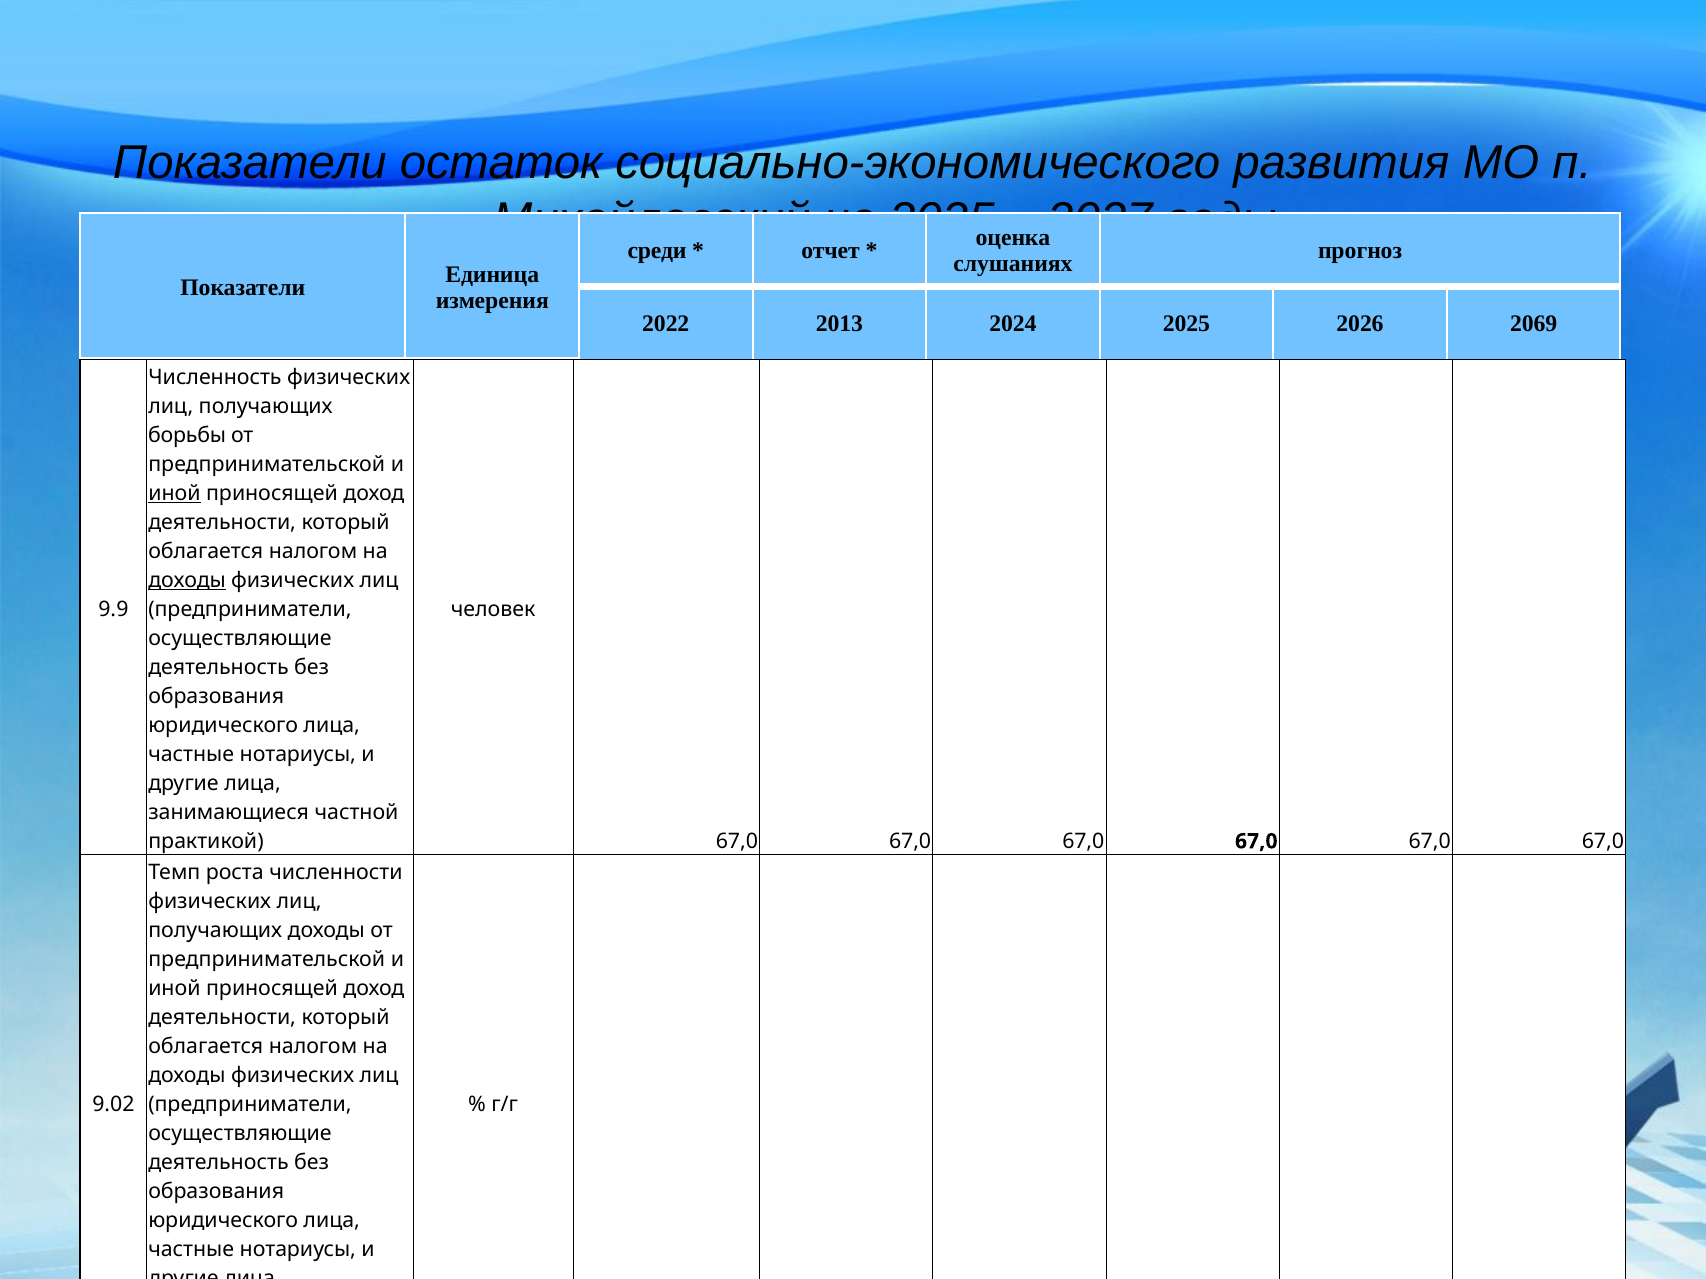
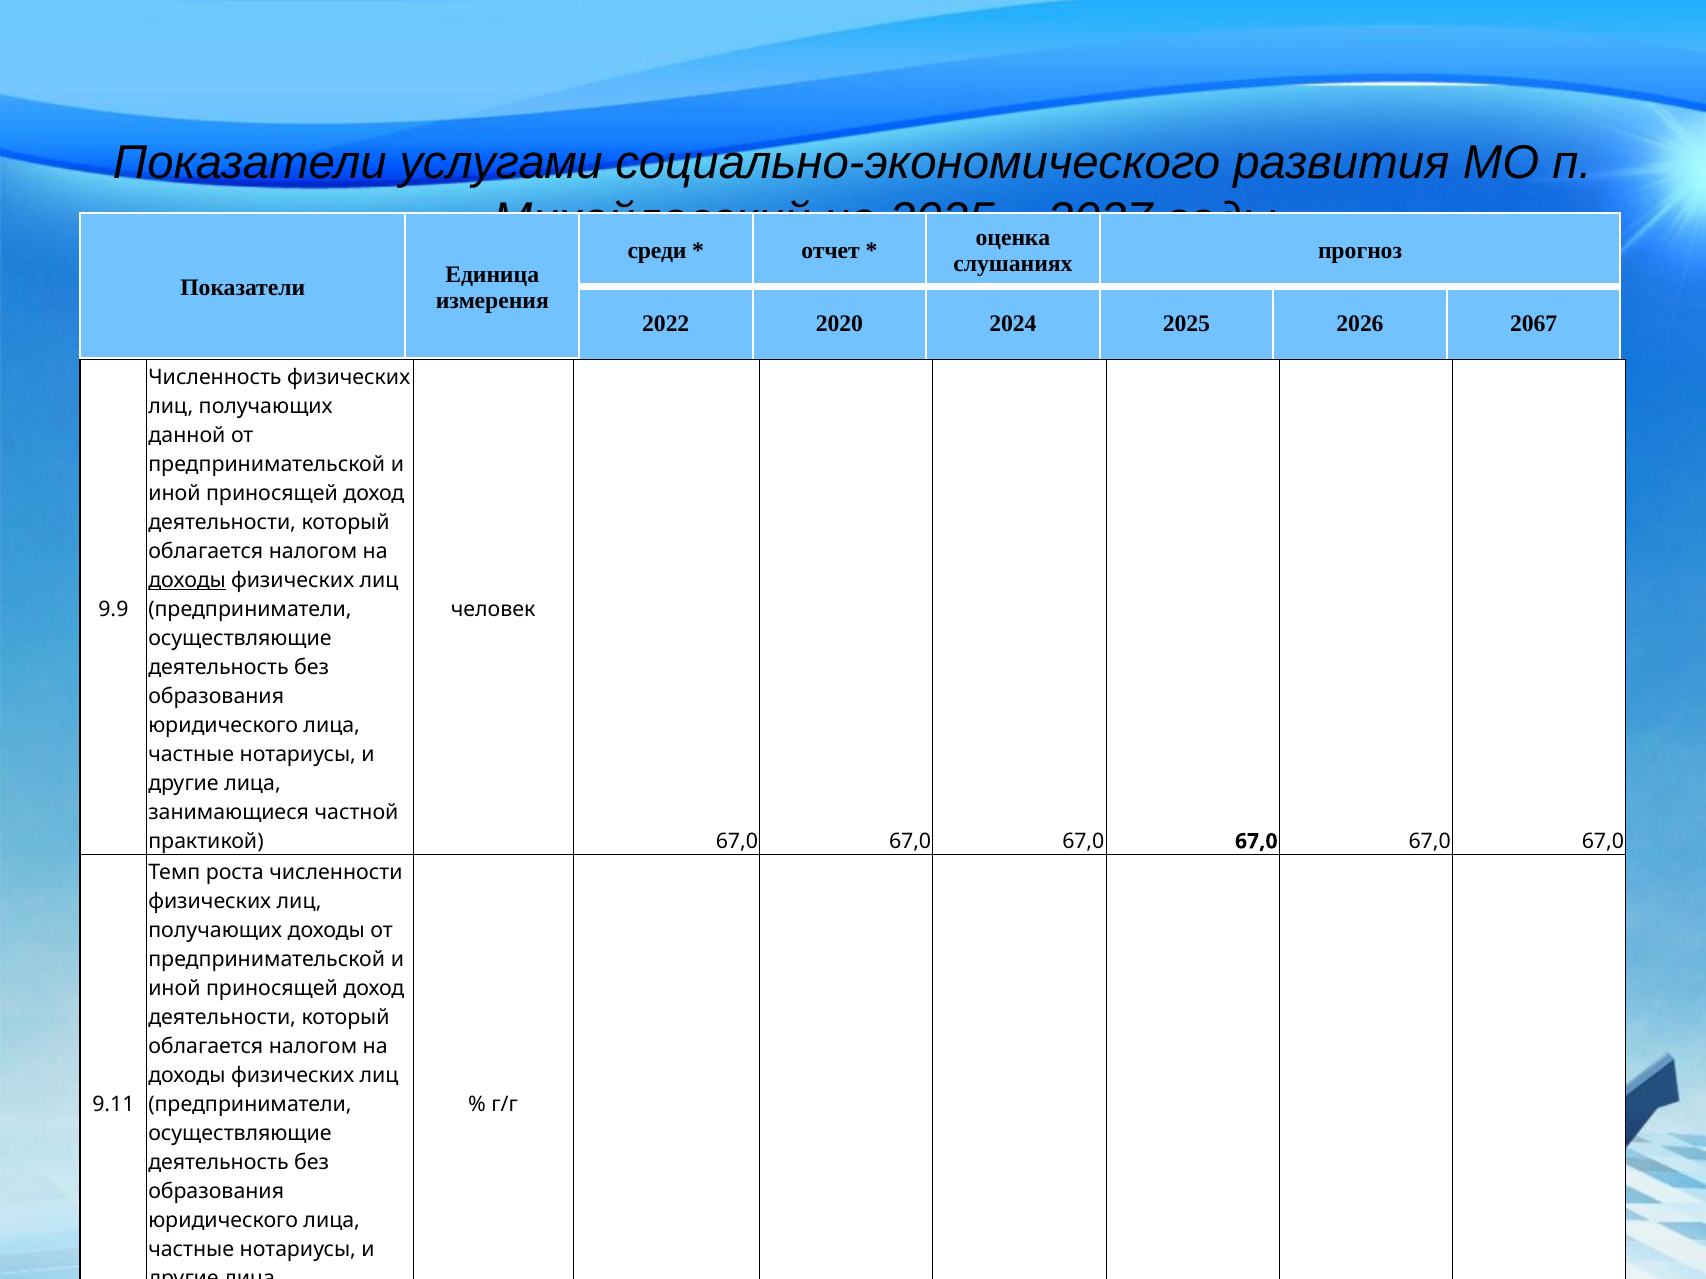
остаток: остаток -> услугами
2013: 2013 -> 2020
2069: 2069 -> 2067
борьбы: борьбы -> данной
иной at (175, 493) underline: present -> none
9.02: 9.02 -> 9.11
